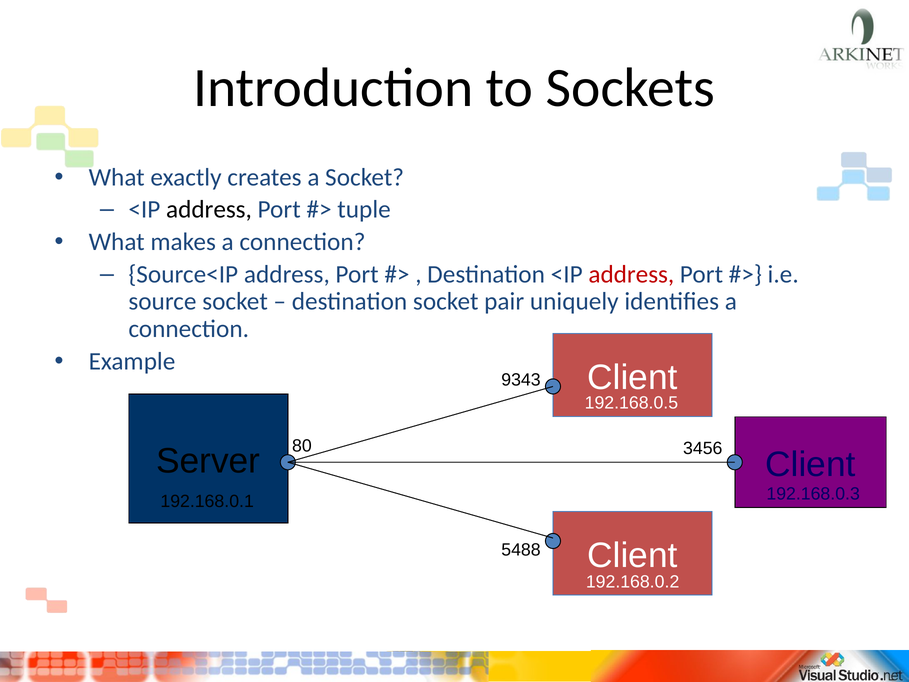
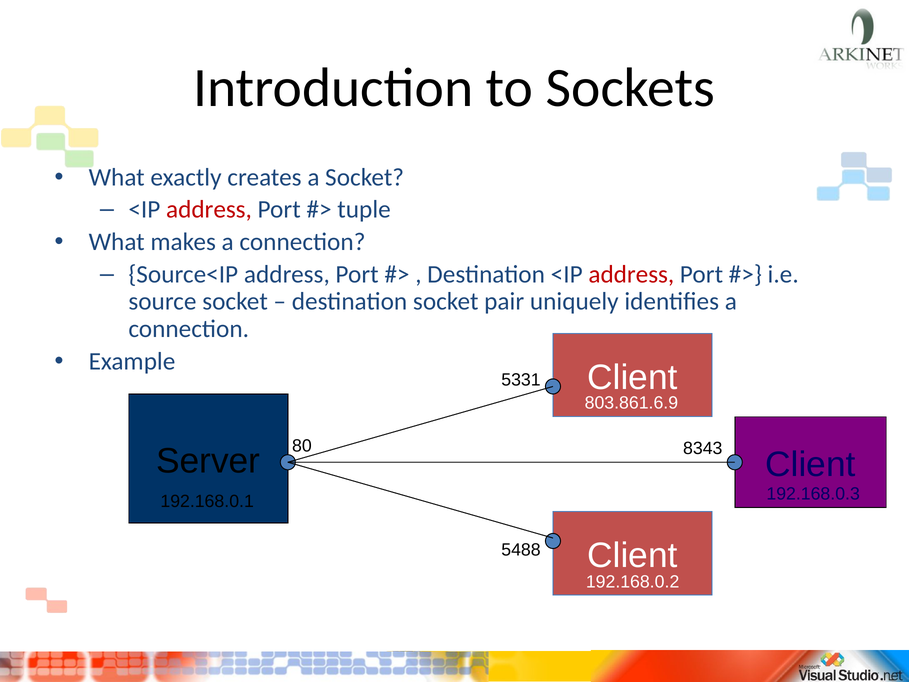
address at (209, 210) colour: black -> red
9343: 9343 -> 5331
192.168.0.5: 192.168.0.5 -> 803.861.6.9
3456: 3456 -> 8343
